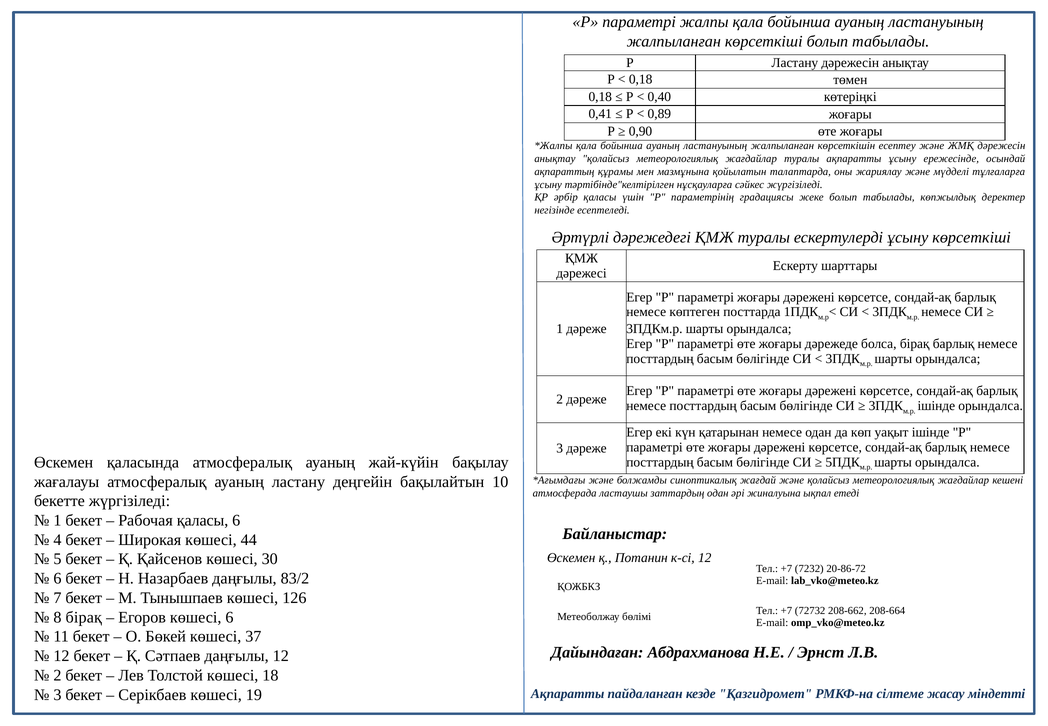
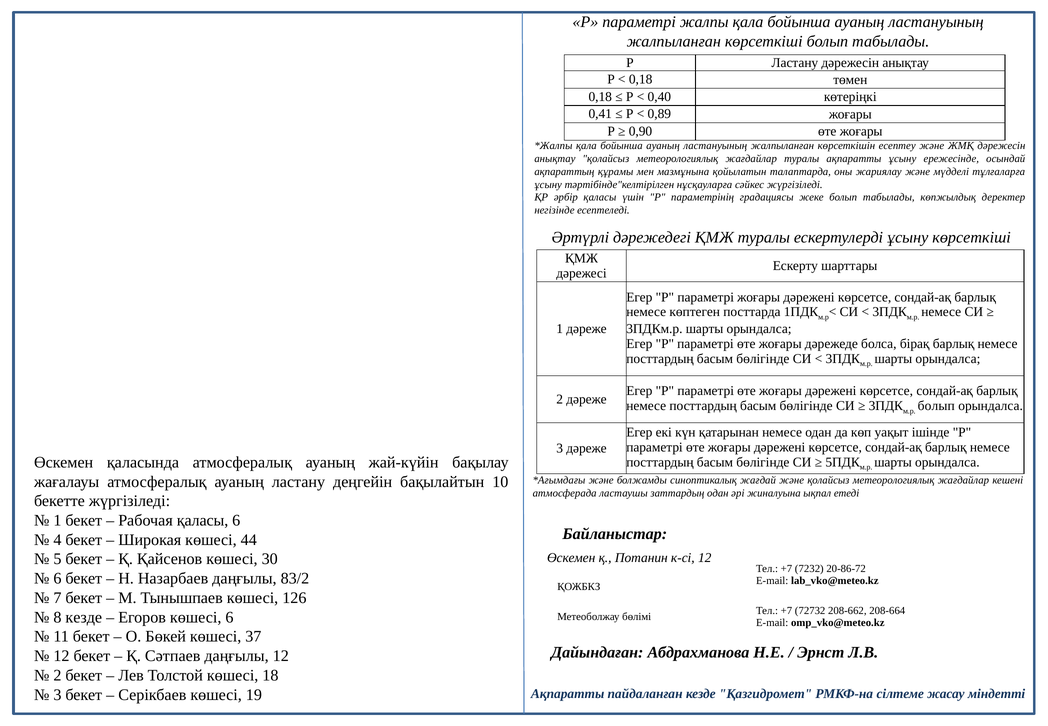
ішінде at (936, 406): ішінде -> болып
8 бірақ: бірақ -> кезде
